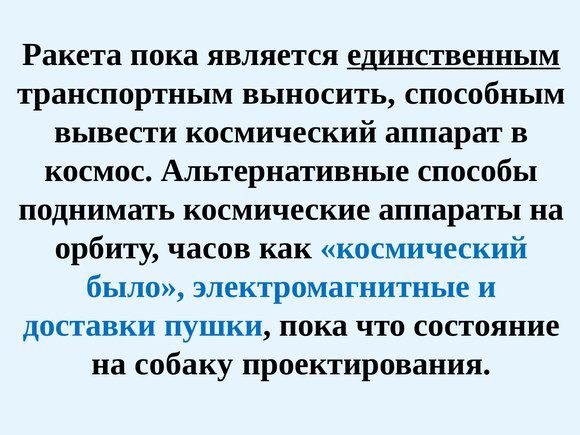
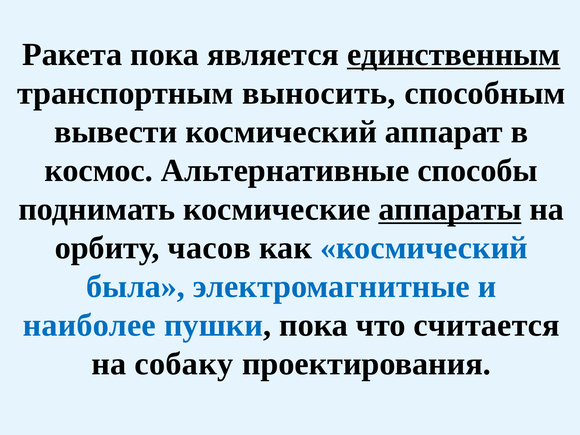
аппараты underline: none -> present
было: было -> была
доставки: доставки -> наиболее
состояние: состояние -> считается
